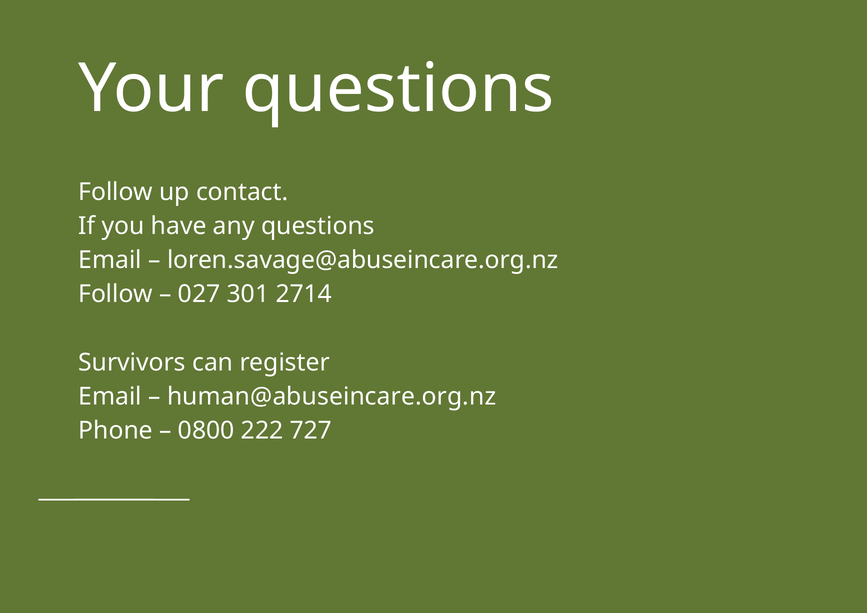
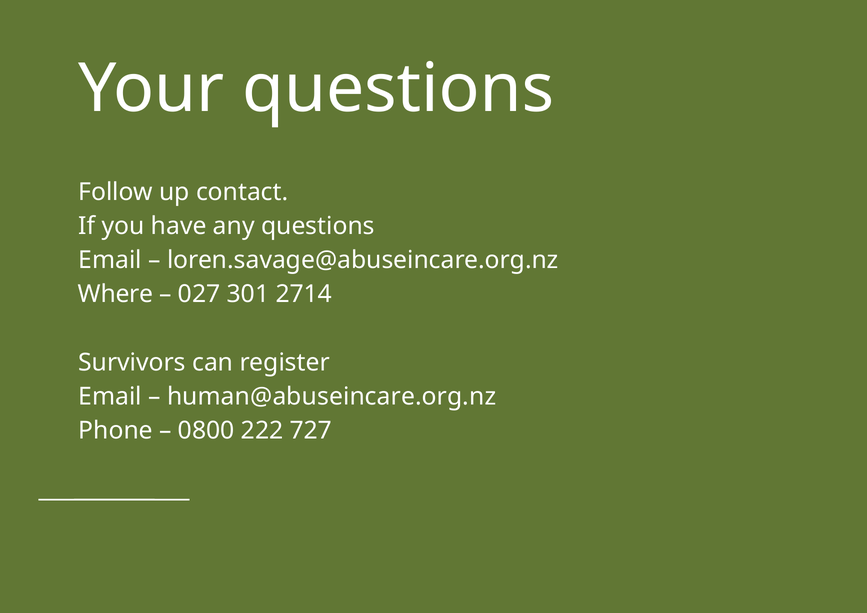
Follow at (116, 294): Follow -> Where
